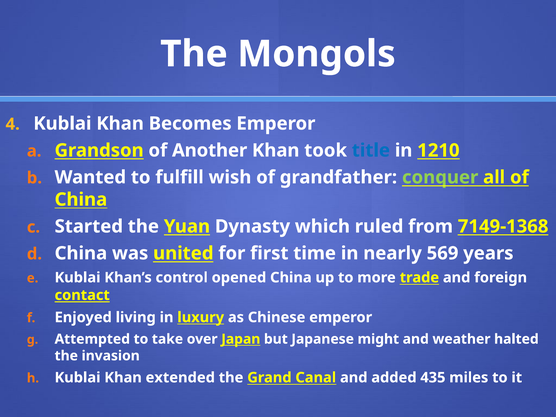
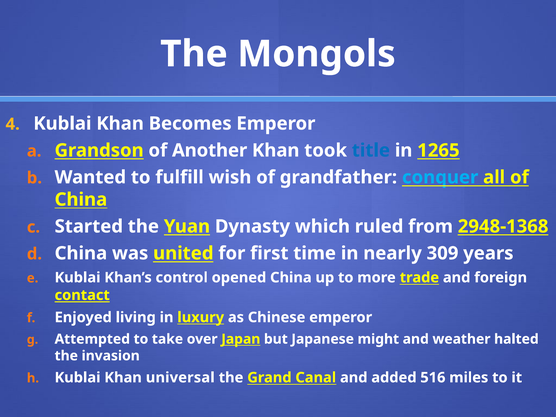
1210: 1210 -> 1265
conquer colour: light green -> light blue
7149-1368: 7149-1368 -> 2948-1368
569: 569 -> 309
extended: extended -> universal
435: 435 -> 516
